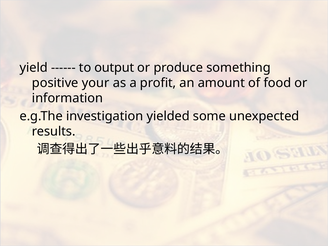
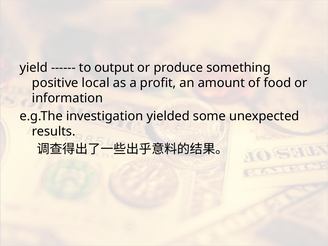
your: your -> local
